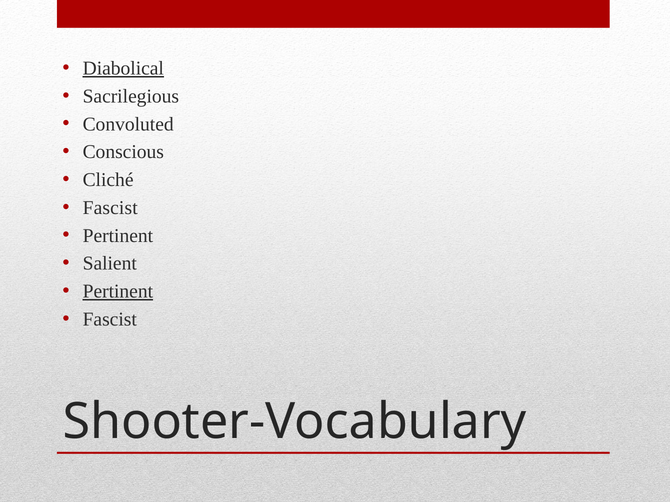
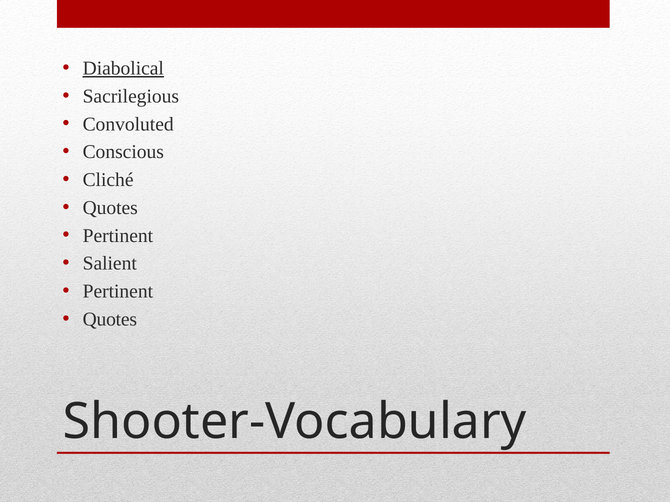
Fascist at (110, 208): Fascist -> Quotes
Pertinent at (118, 292) underline: present -> none
Fascist at (110, 320): Fascist -> Quotes
